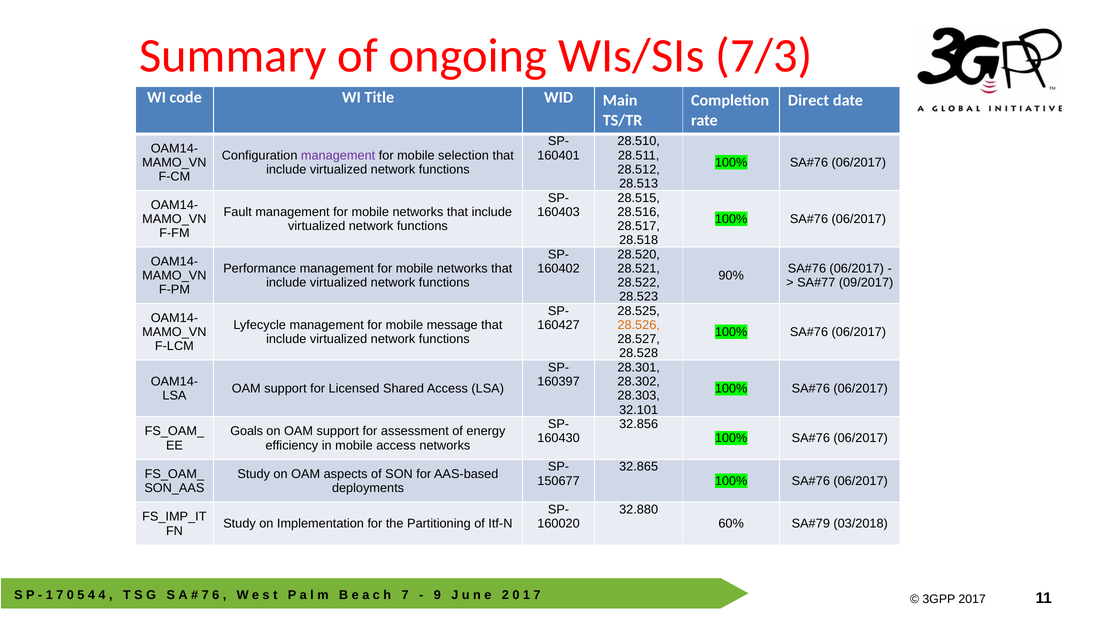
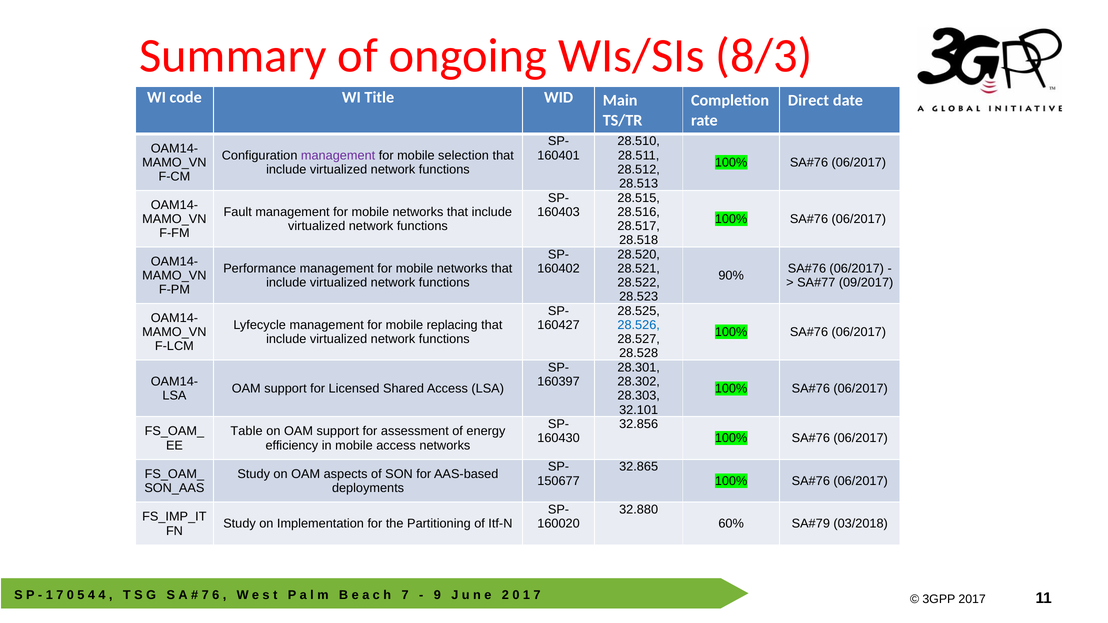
7/3: 7/3 -> 8/3
message: message -> replacing
28.526 colour: orange -> blue
Goals: Goals -> Table
